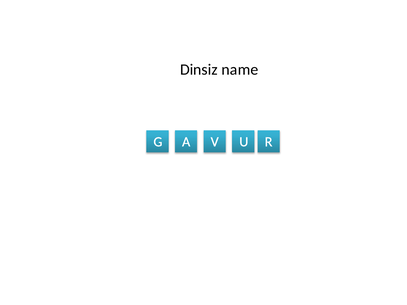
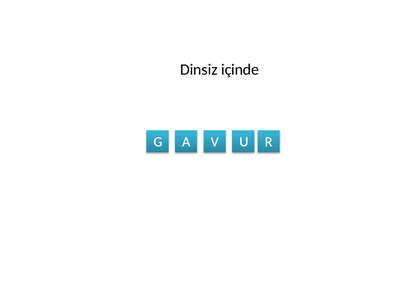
name: name -> içinde
